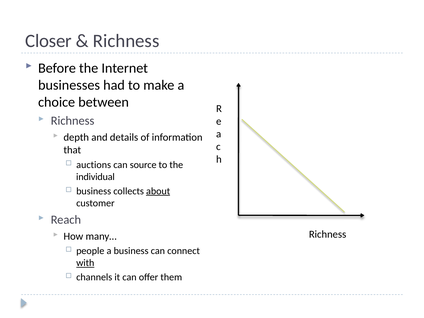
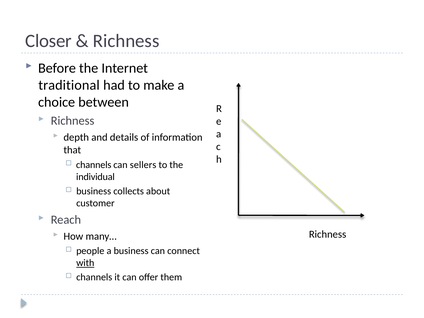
businesses: businesses -> traditional
auctions at (94, 165): auctions -> channels
source: source -> sellers
about underline: present -> none
